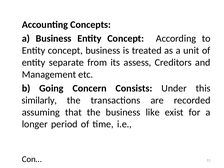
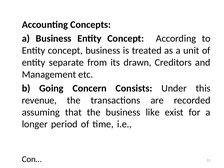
assess: assess -> drawn
similarly: similarly -> revenue
